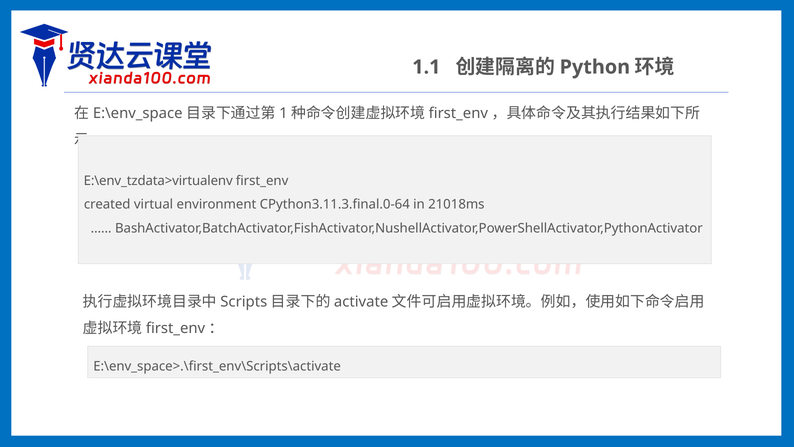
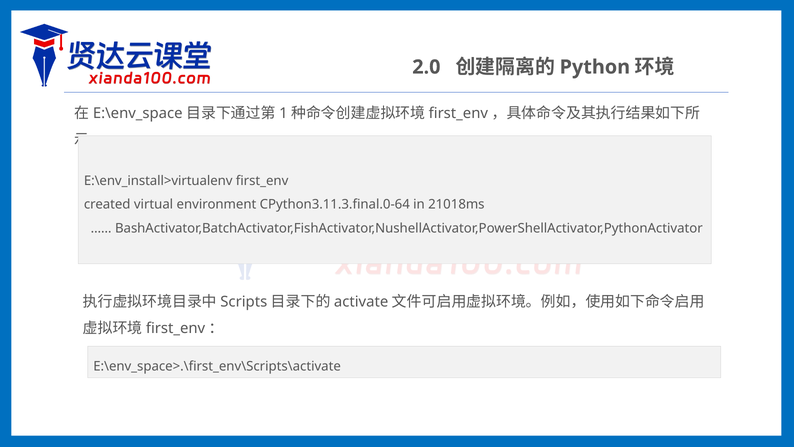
1.1: 1.1 -> 2.0
E:\env_tzdata>virtualenv: E:\env_tzdata>virtualenv -> E:\env_install>virtualenv
